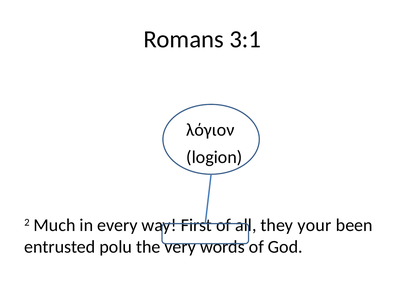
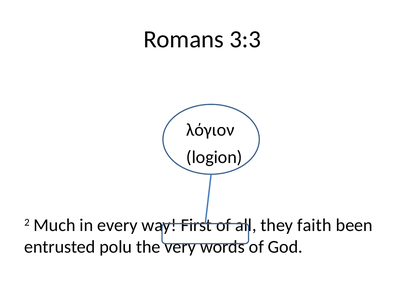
3:1: 3:1 -> 3:3
your: your -> faith
